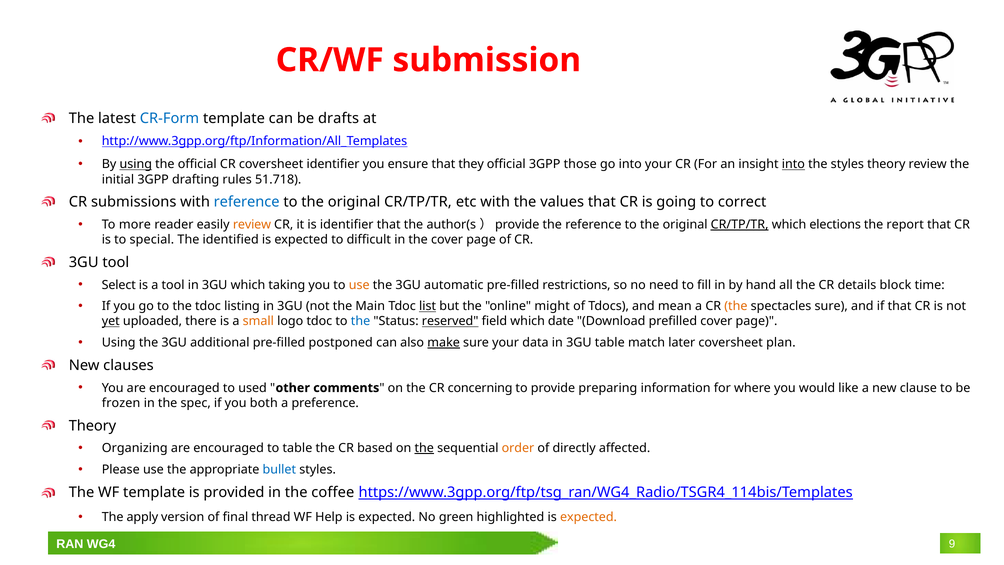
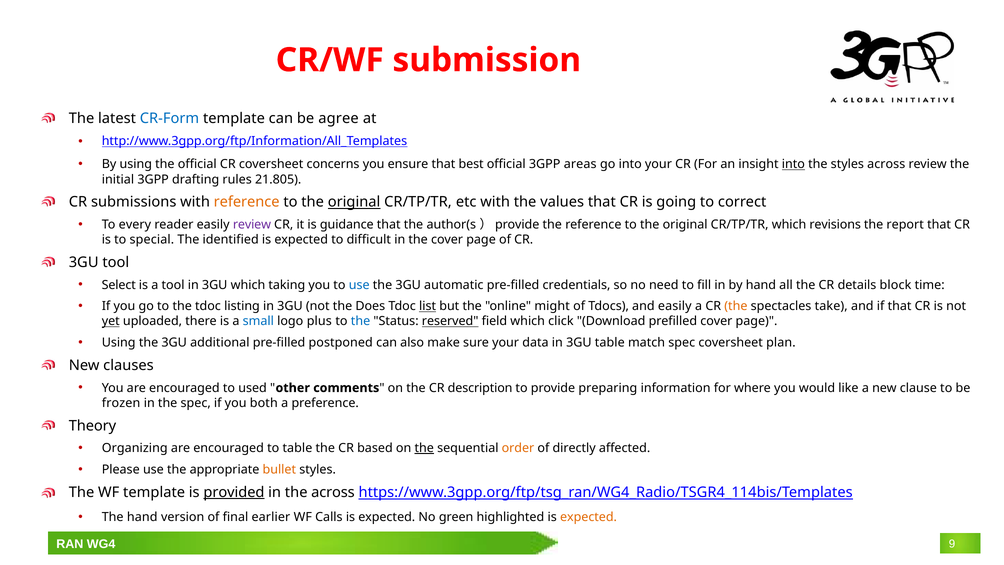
drafts: drafts -> agree
using at (136, 164) underline: present -> none
coversheet identifier: identifier -> concerns
they: they -> best
those: those -> areas
styles theory: theory -> across
51.718: 51.718 -> 21.805
reference at (247, 202) colour: blue -> orange
original at (354, 202) underline: none -> present
more: more -> every
review at (252, 225) colour: orange -> purple
is identifier: identifier -> guidance
CR/TP/TR at (740, 225) underline: present -> none
elections: elections -> revisions
use at (359, 285) colour: orange -> blue
restrictions: restrictions -> credentials
Main: Main -> Does
and mean: mean -> easily
spectacles sure: sure -> take
small colour: orange -> blue
logo tdoc: tdoc -> plus
date: date -> click
make underline: present -> none
match later: later -> spec
concerning: concerning -> description
bullet colour: blue -> orange
provided underline: none -> present
the coffee: coffee -> across
The apply: apply -> hand
thread: thread -> earlier
Help: Help -> Calls
